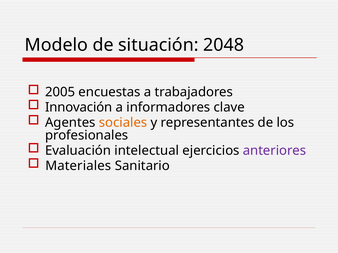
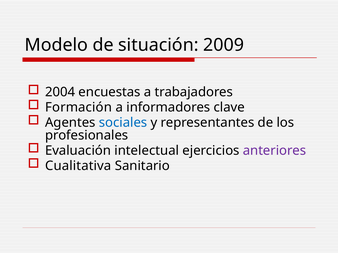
2048: 2048 -> 2009
2005: 2005 -> 2004
Innovación: Innovación -> Formación
sociales colour: orange -> blue
Materiales: Materiales -> Cualitativa
